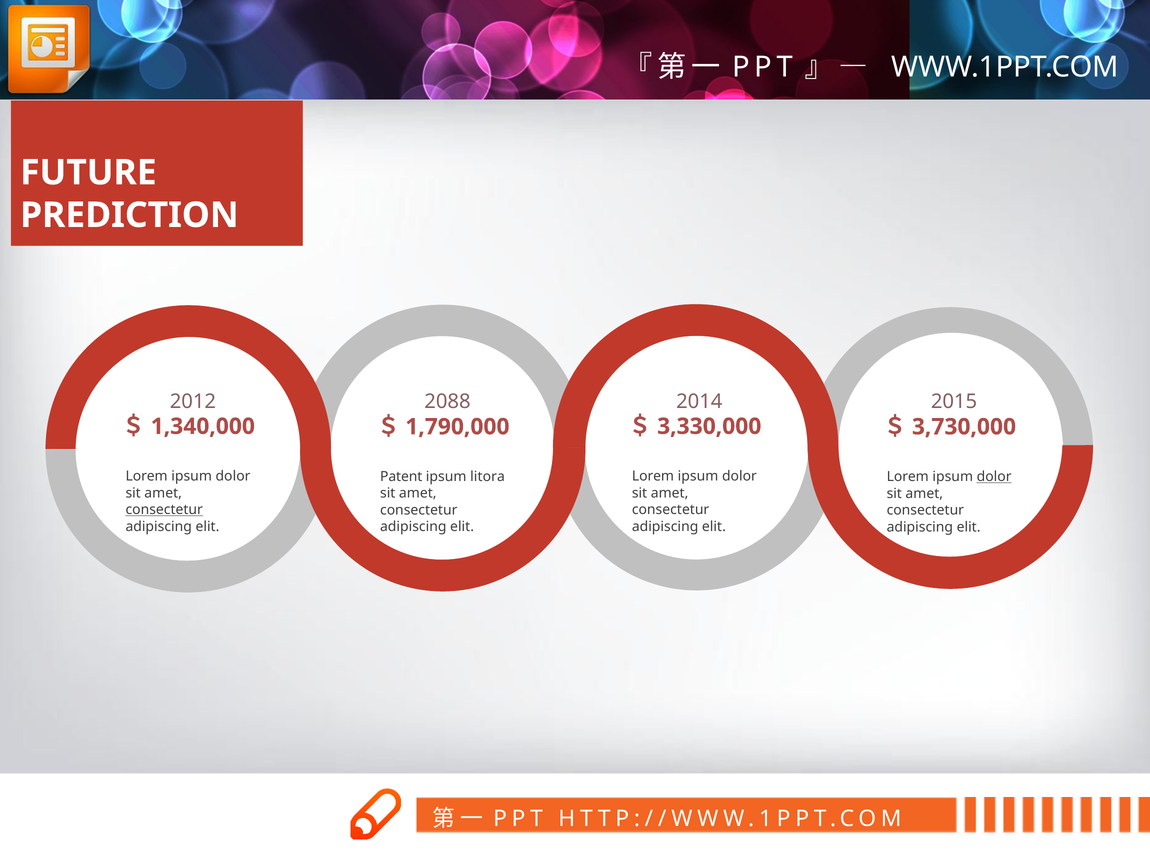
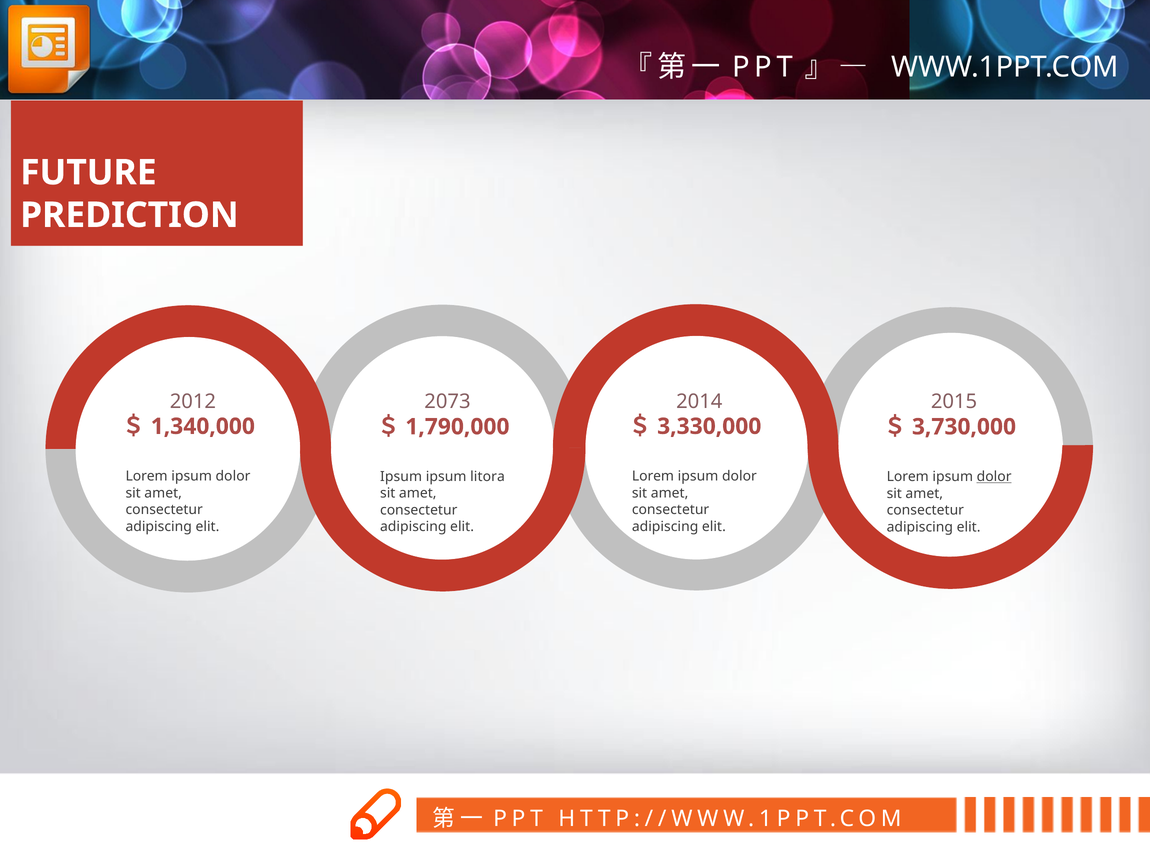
2088: 2088 -> 2073
Patent at (401, 477): Patent -> Ipsum
consectetur at (164, 510) underline: present -> none
